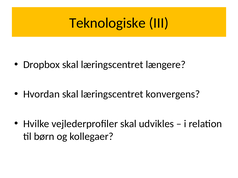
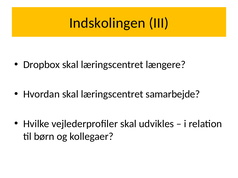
Teknologiske: Teknologiske -> Indskolingen
konvergens: konvergens -> samarbejde
